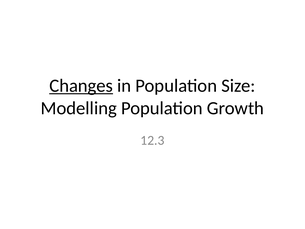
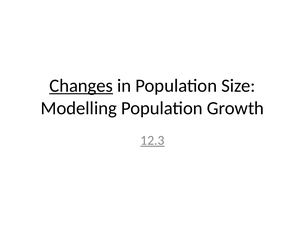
12.3 underline: none -> present
